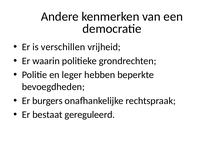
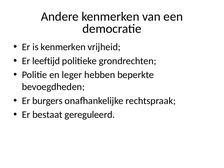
is verschillen: verschillen -> kenmerken
waarin: waarin -> leeftijd
